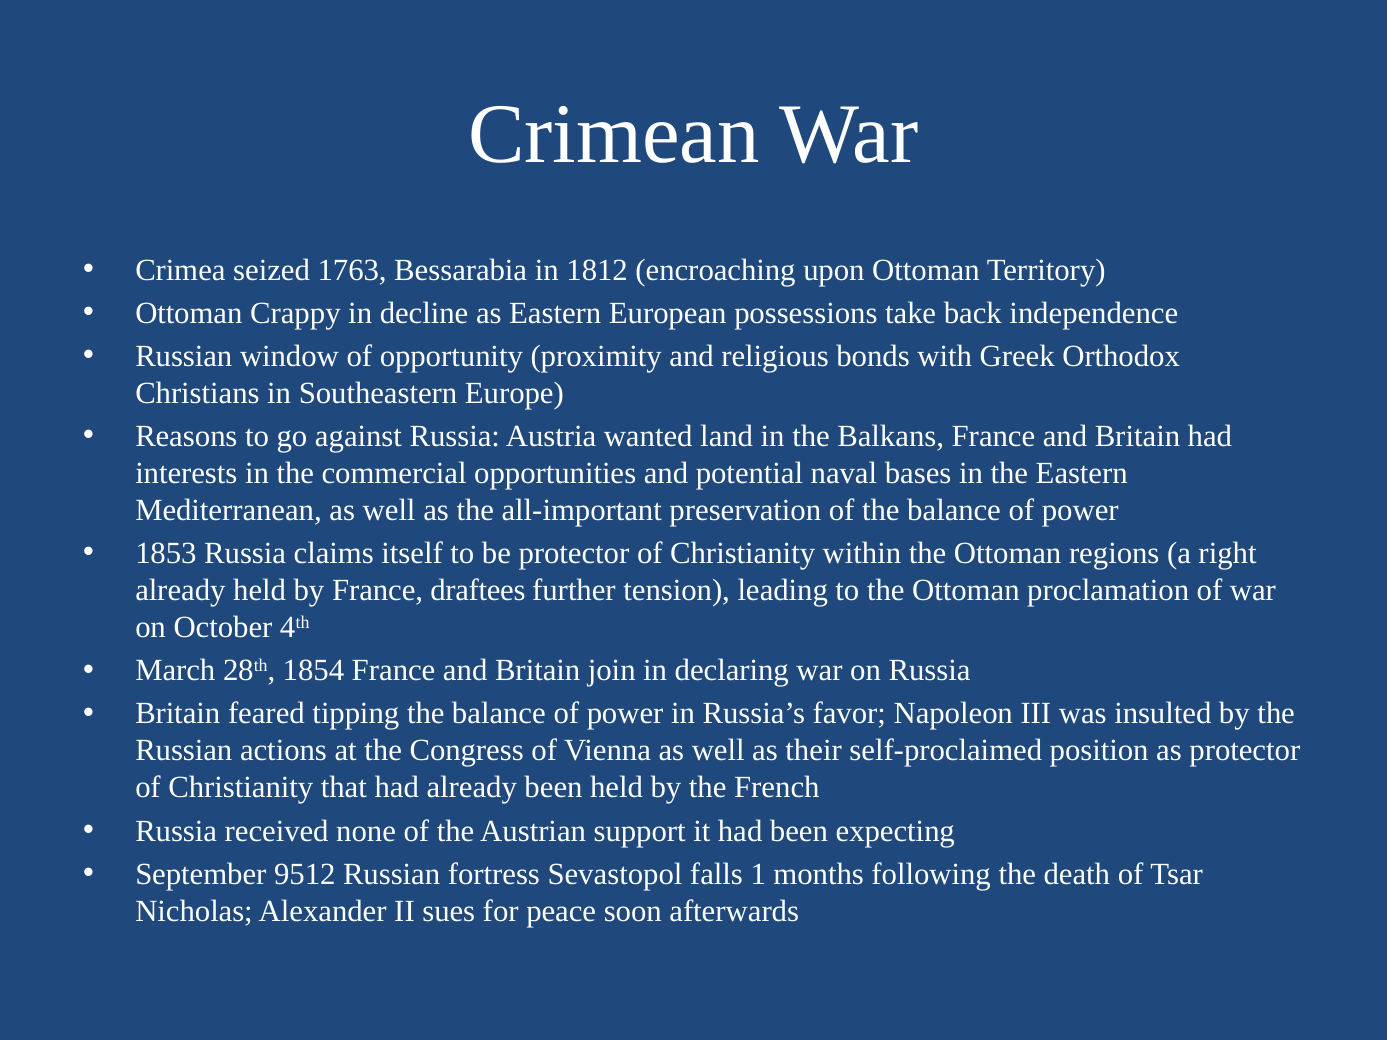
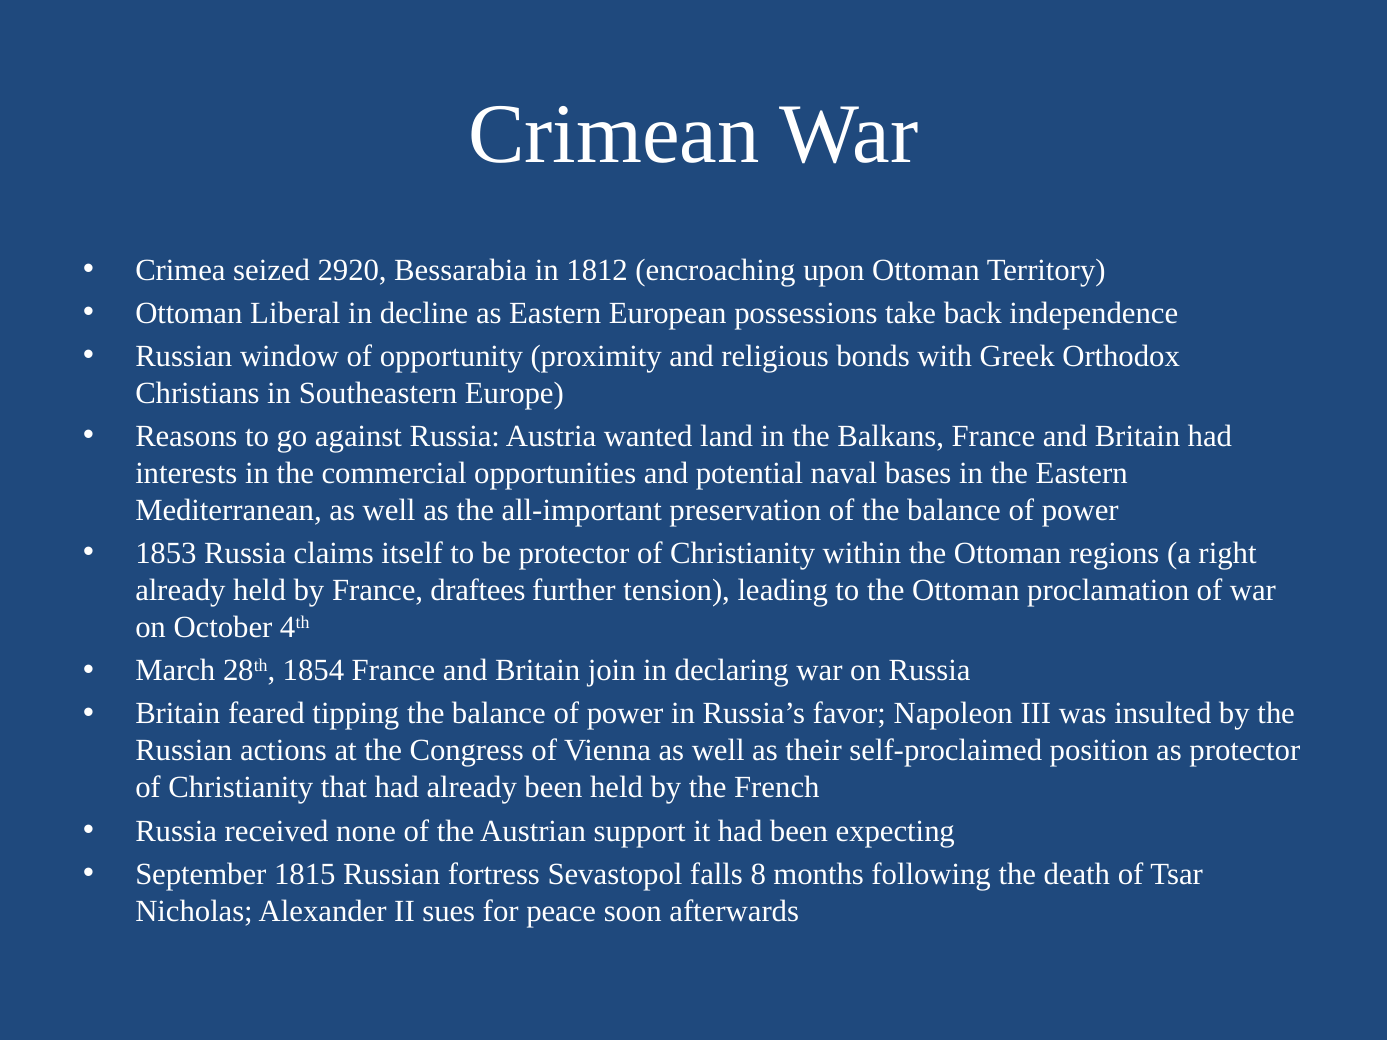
1763: 1763 -> 2920
Crappy: Crappy -> Liberal
9512: 9512 -> 1815
1: 1 -> 8
